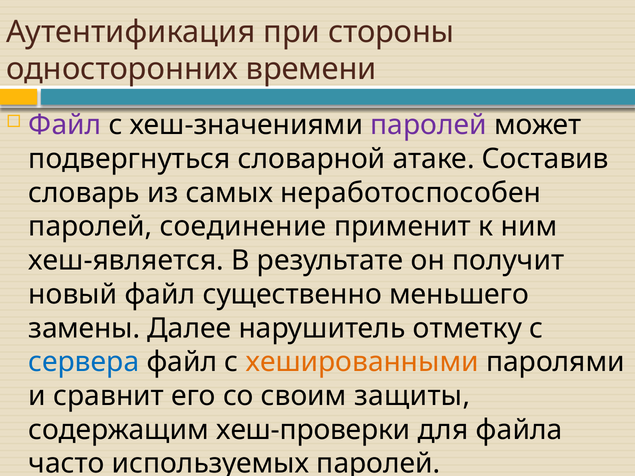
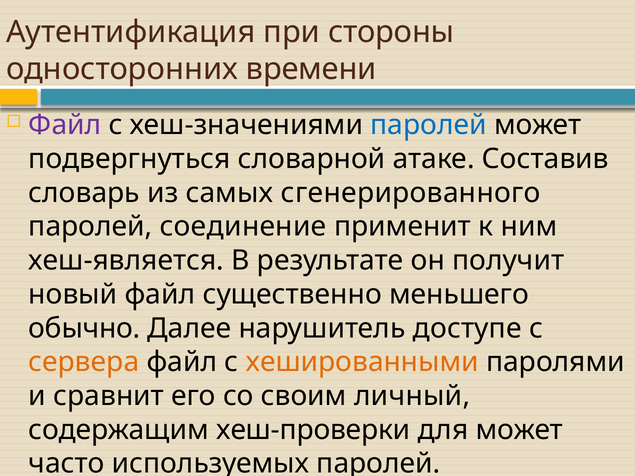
паролей at (429, 125) colour: purple -> blue
неработоспособен: неработоспособен -> сгенерированного
замены: замены -> обычно
отметку: отметку -> доступе
сервера colour: blue -> orange
защиты: защиты -> личный
для файла: файла -> может
